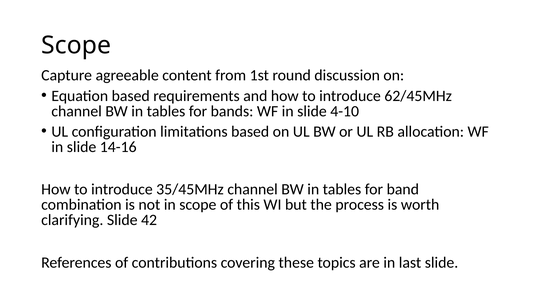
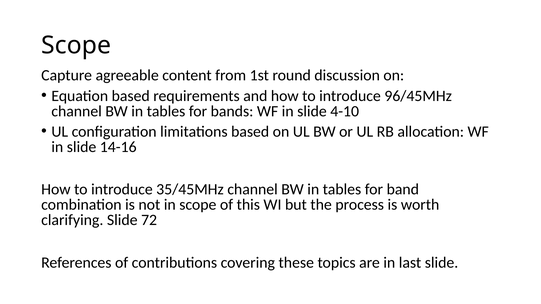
62/45MHz: 62/45MHz -> 96/45MHz
42: 42 -> 72
